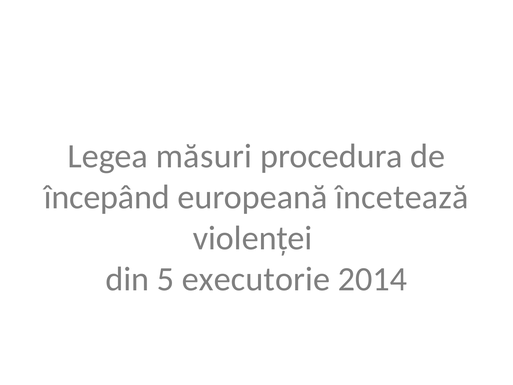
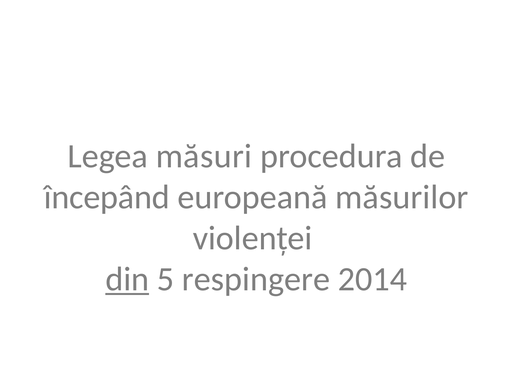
încetează: încetează -> măsurilor
din underline: none -> present
executorie: executorie -> respingere
